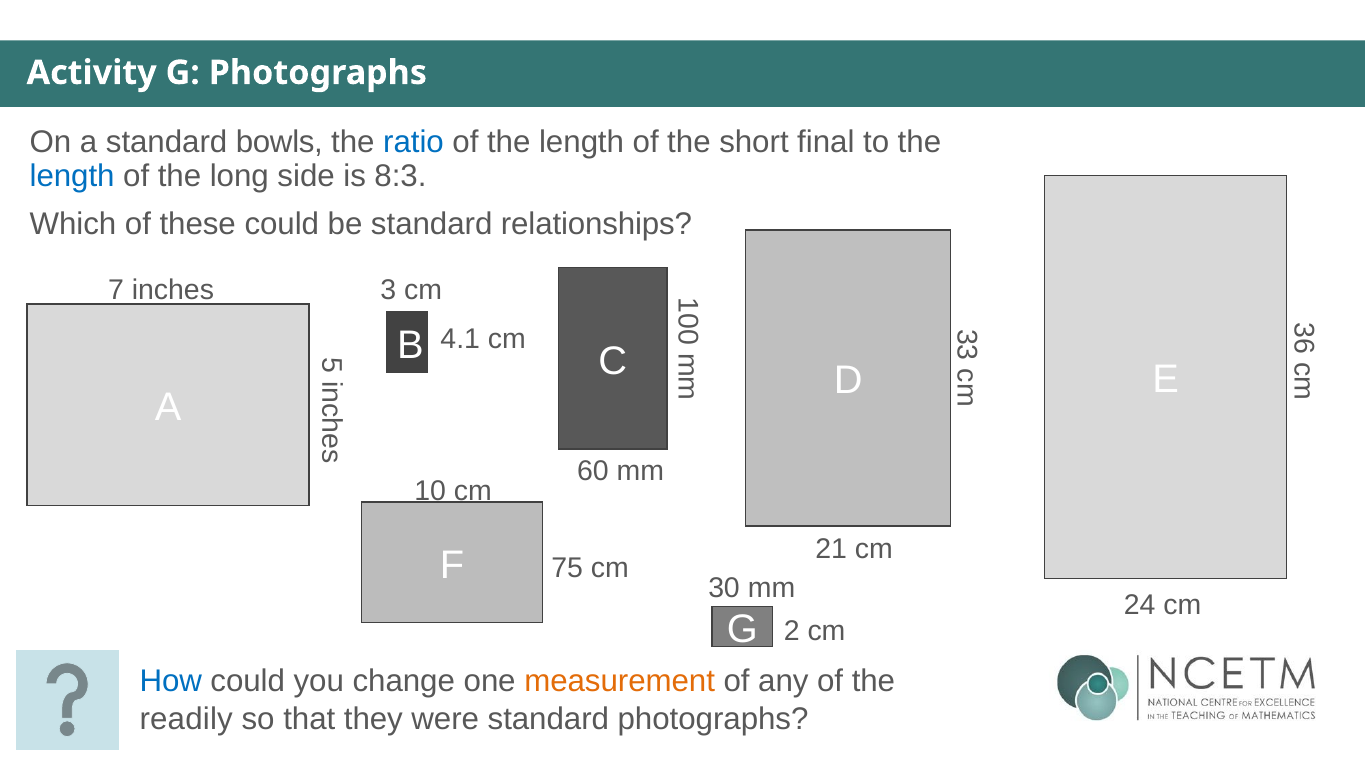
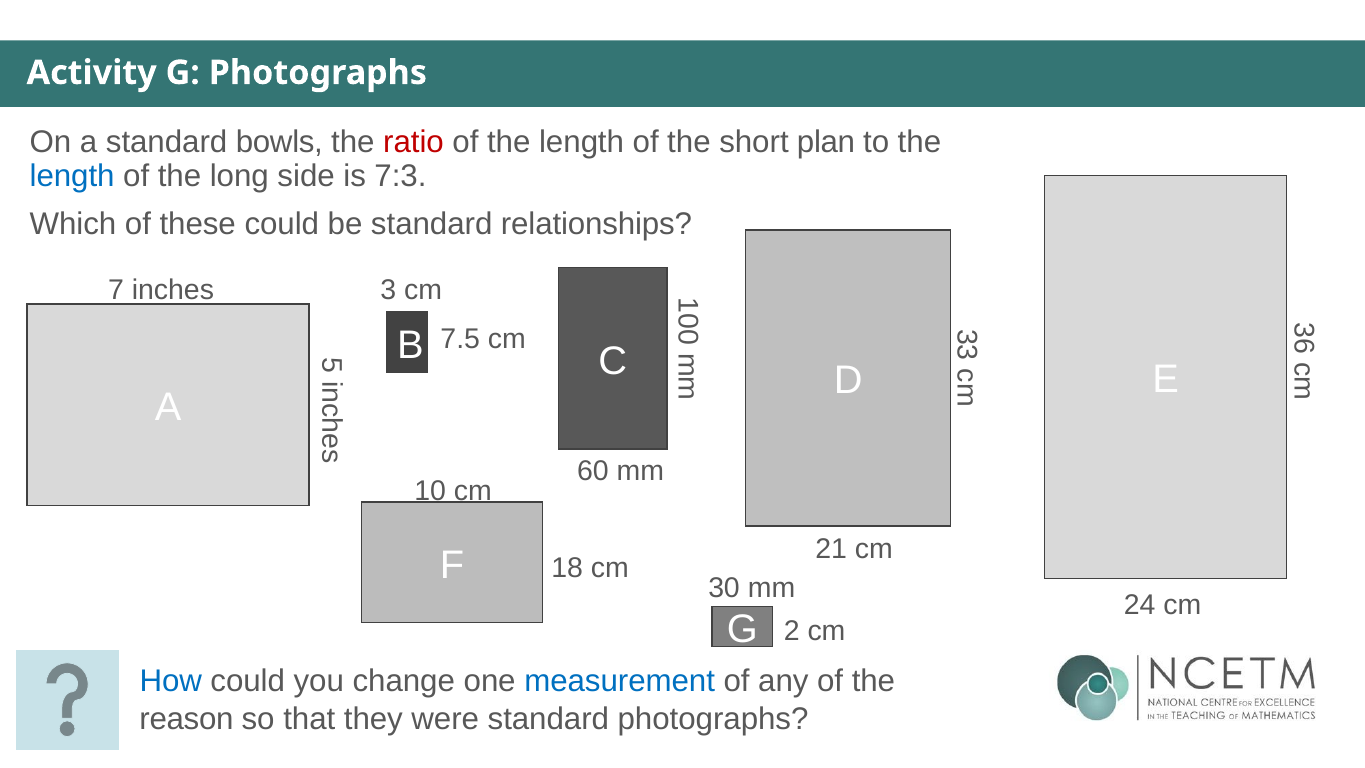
ratio colour: blue -> red
final: final -> plan
8:3: 8:3 -> 7:3
4.1: 4.1 -> 7.5
75: 75 -> 18
measurement colour: orange -> blue
readily: readily -> reason
